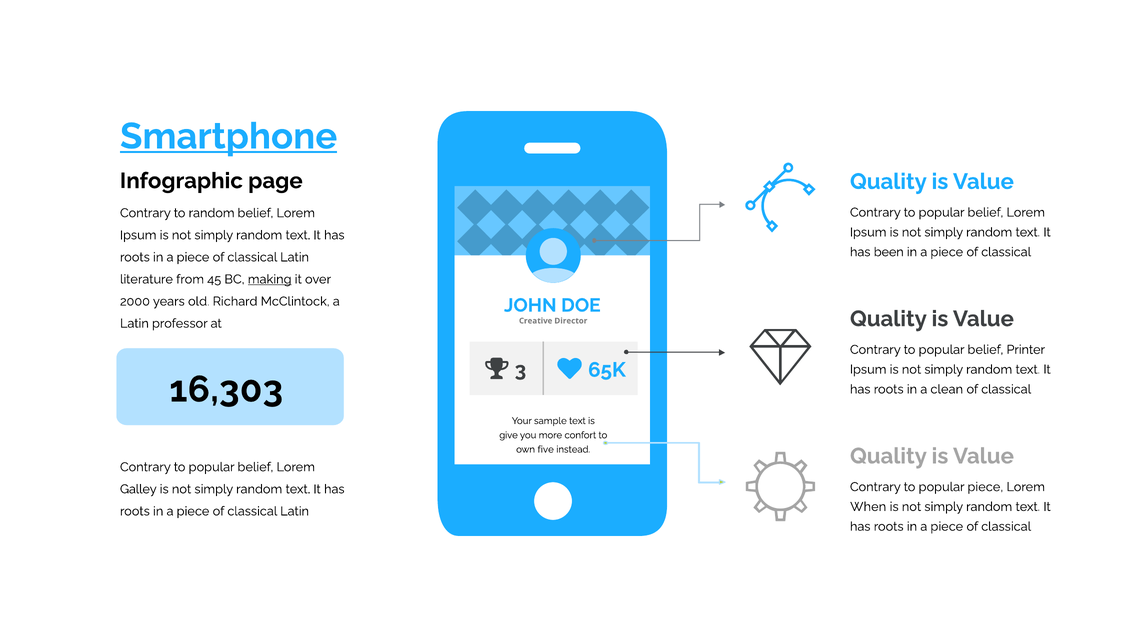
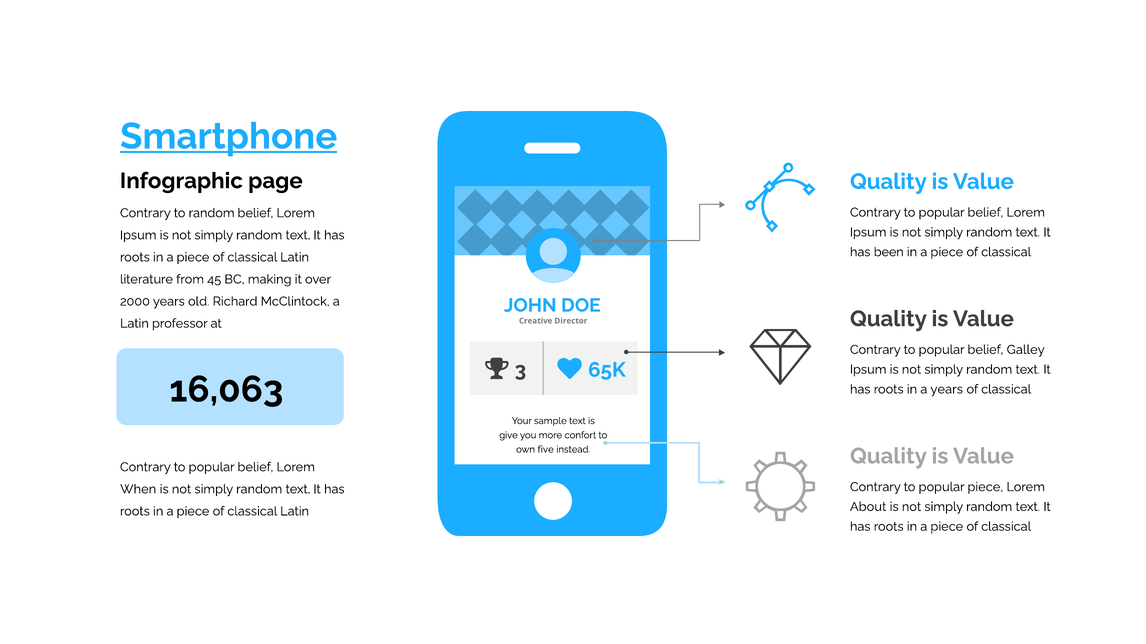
making underline: present -> none
Printer: Printer -> Galley
16,303: 16,303 -> 16,063
a clean: clean -> years
Galley: Galley -> When
When: When -> About
